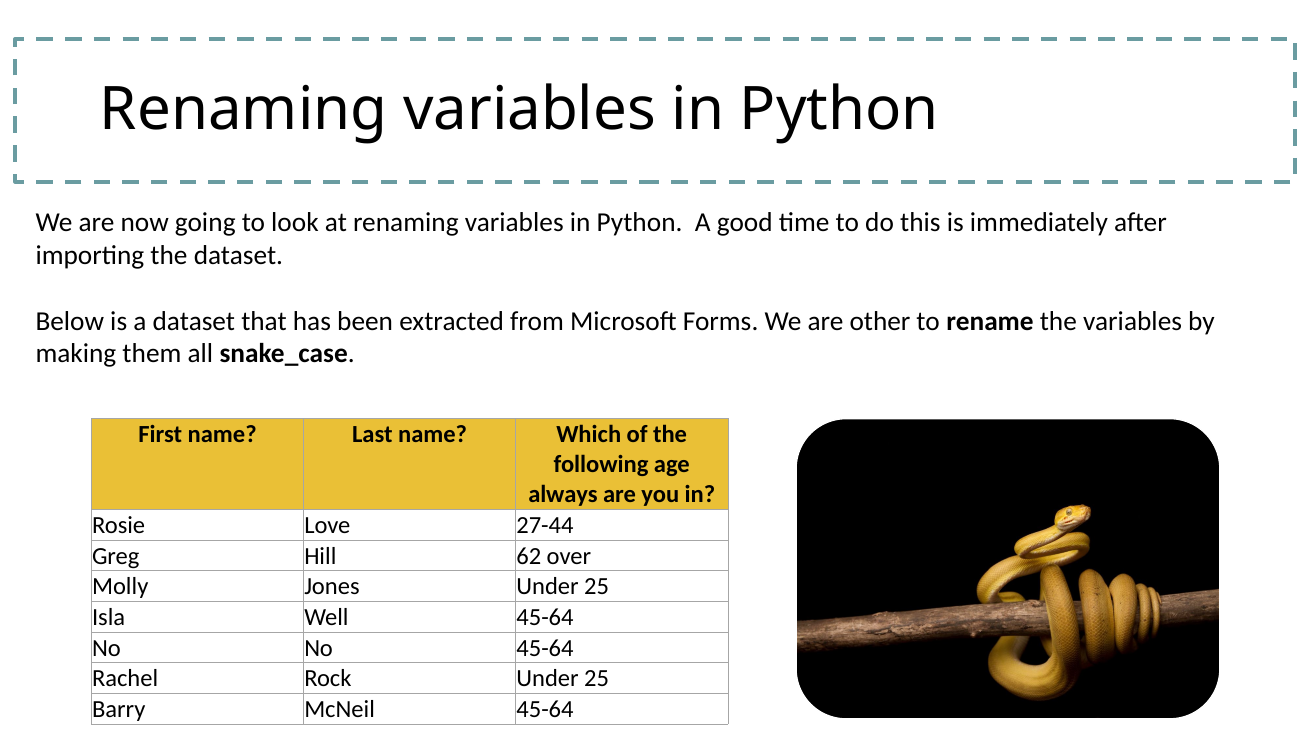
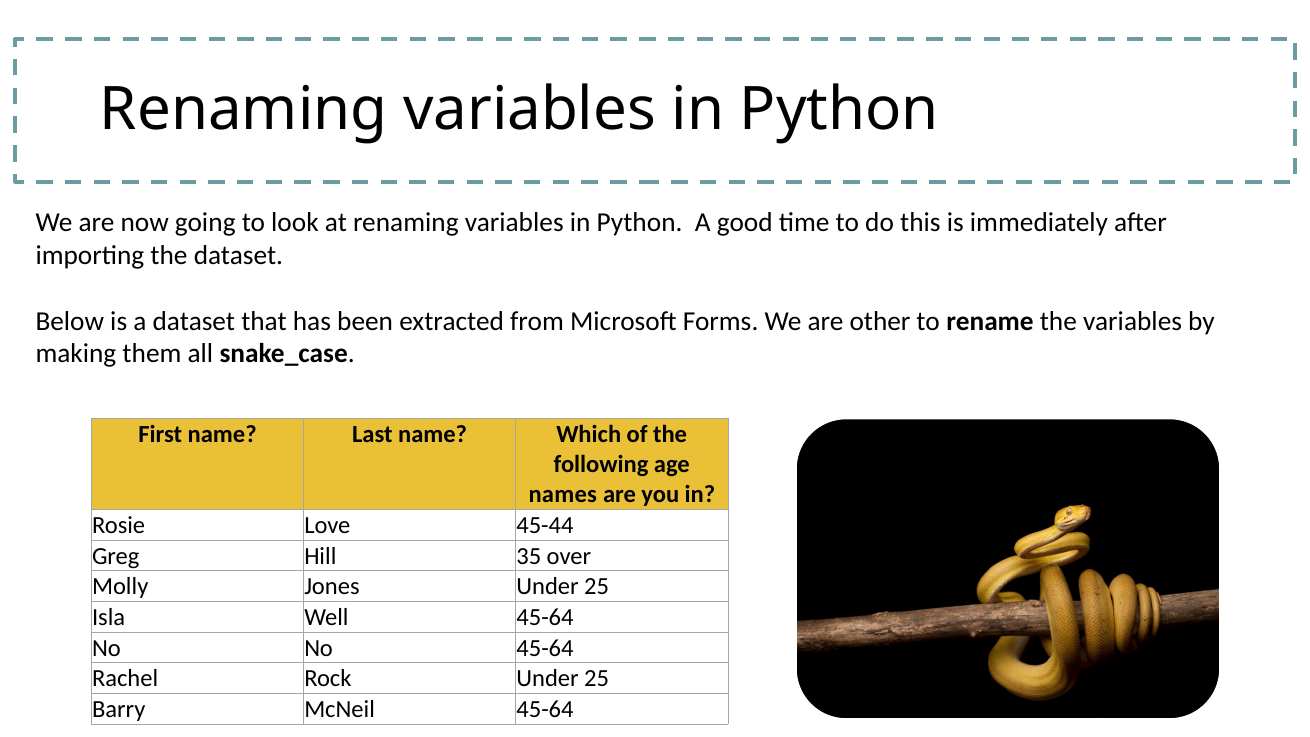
always: always -> names
27-44: 27-44 -> 45-44
62: 62 -> 35
